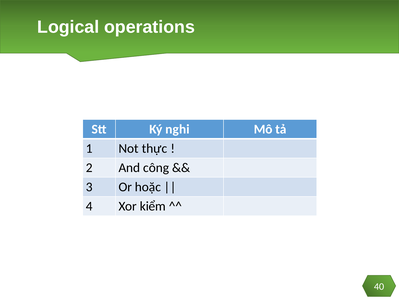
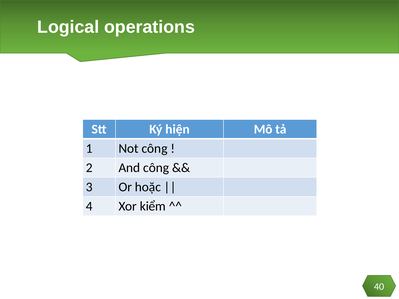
nghi: nghi -> hiện
Not thực: thực -> công
